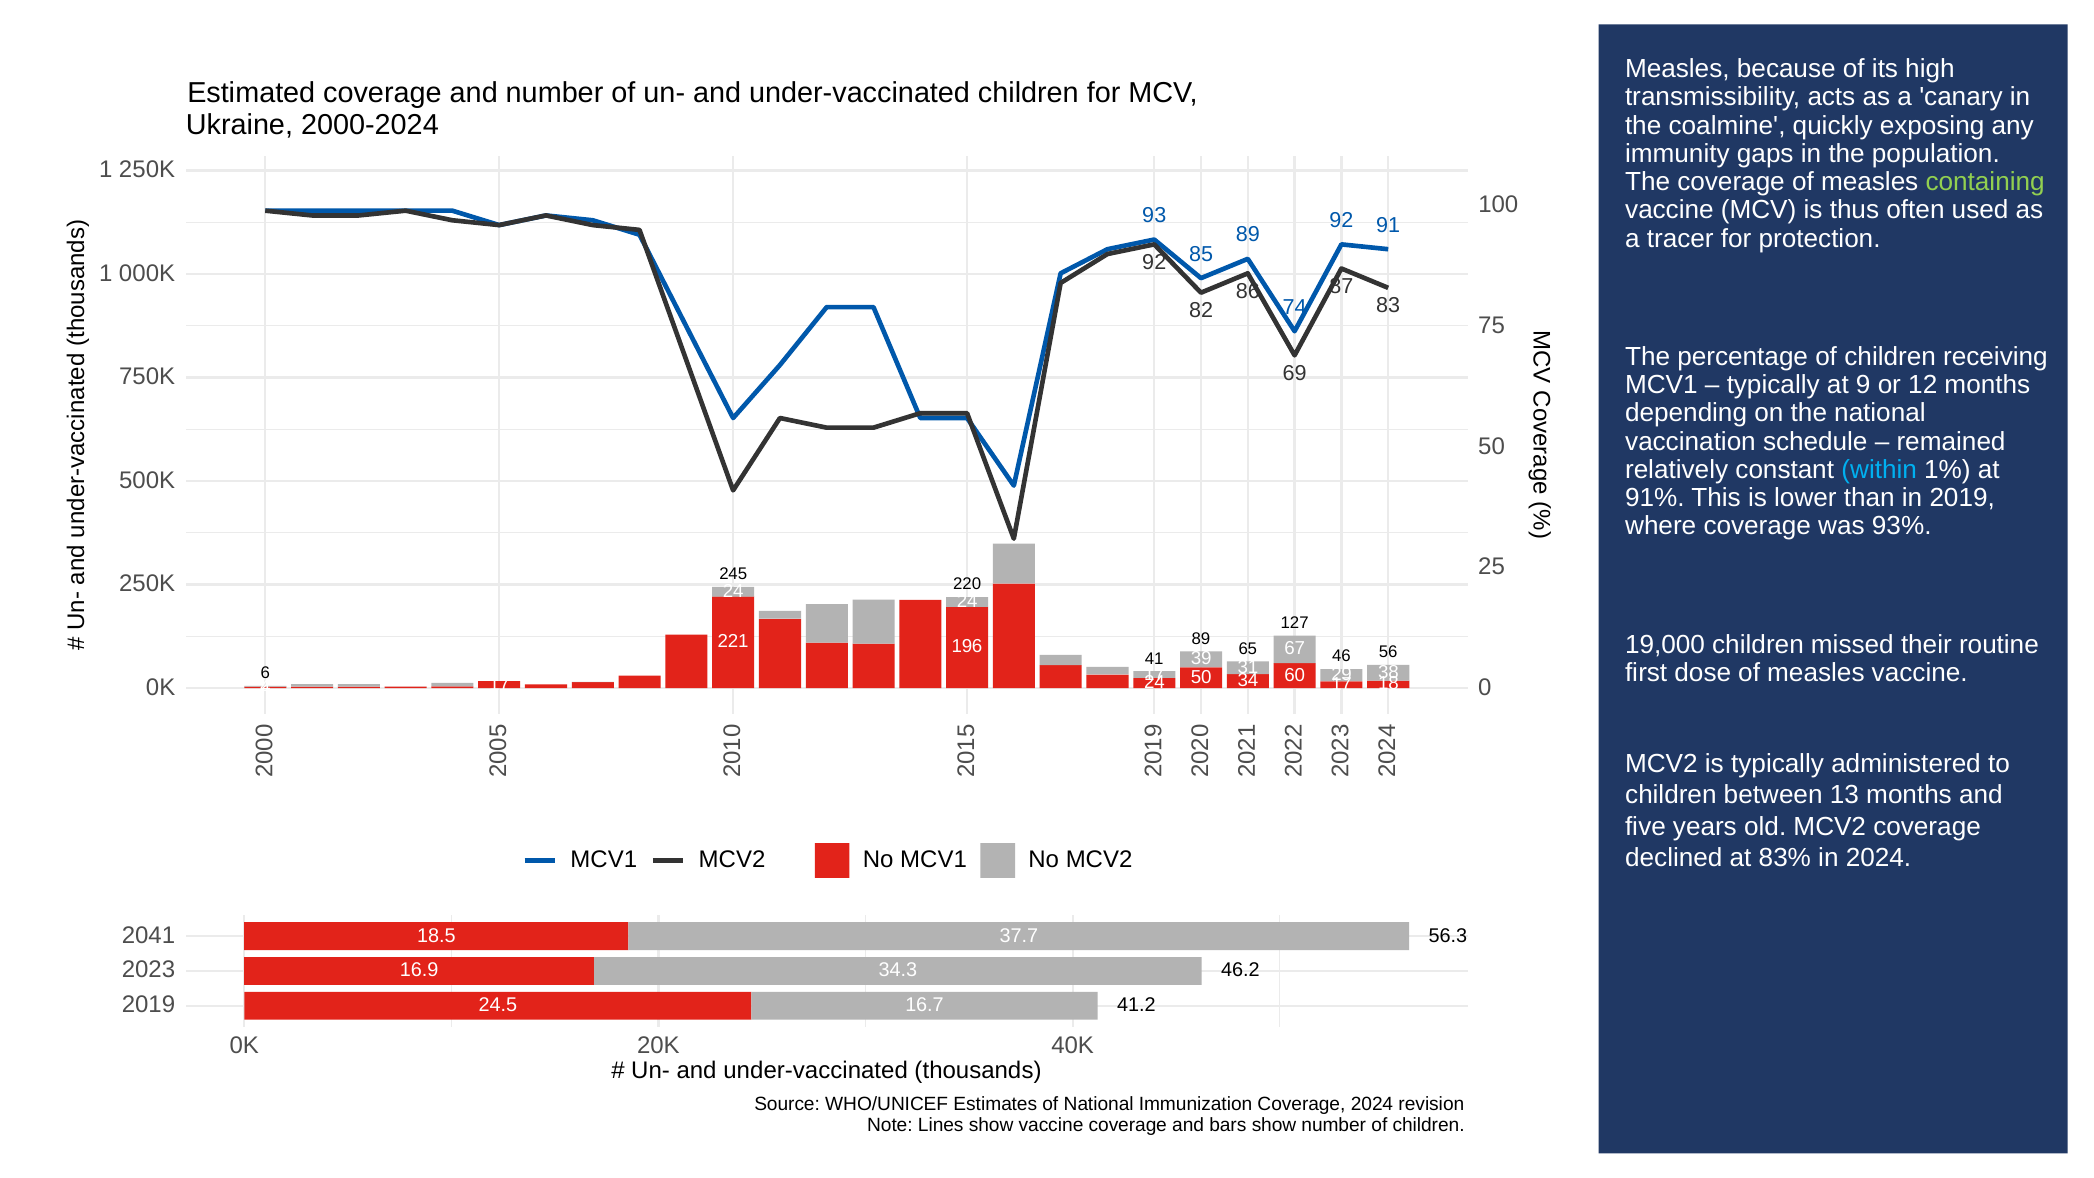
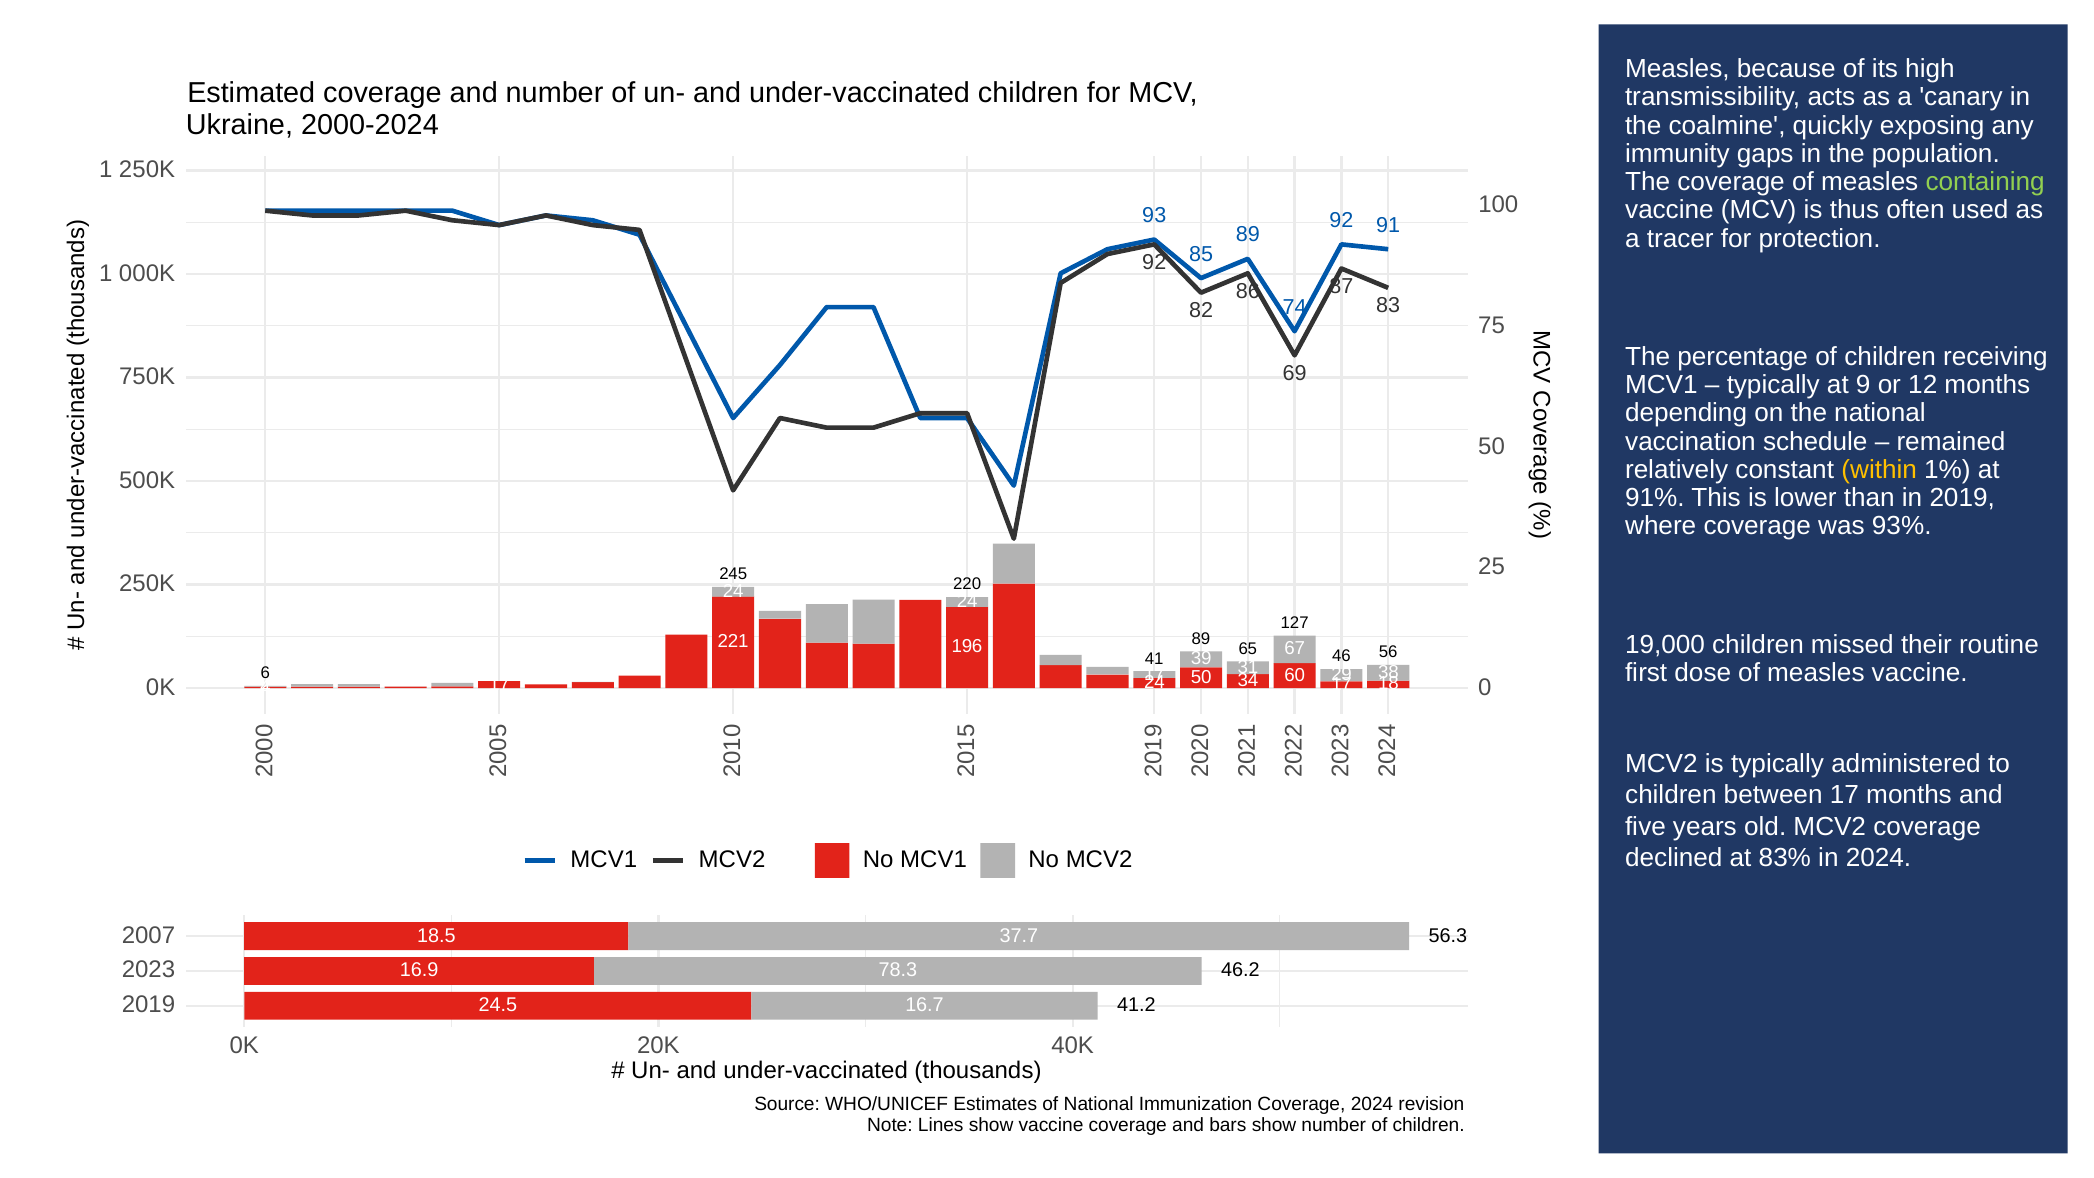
within colour: light blue -> yellow
between 13: 13 -> 17
2041: 2041 -> 2007
34.3: 34.3 -> 78.3
